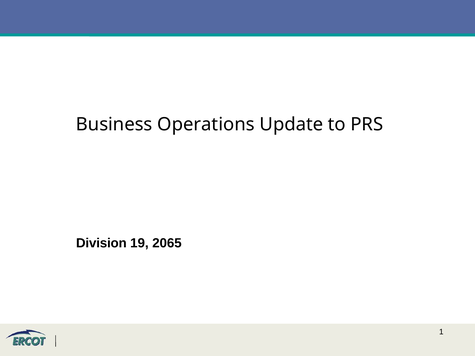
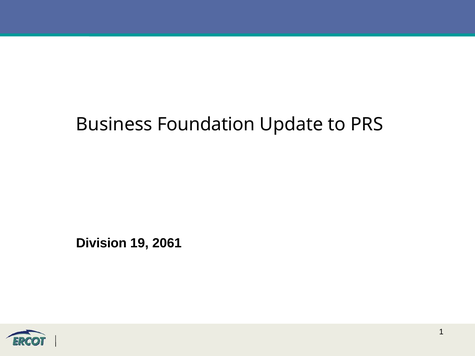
Operations: Operations -> Foundation
2065: 2065 -> 2061
